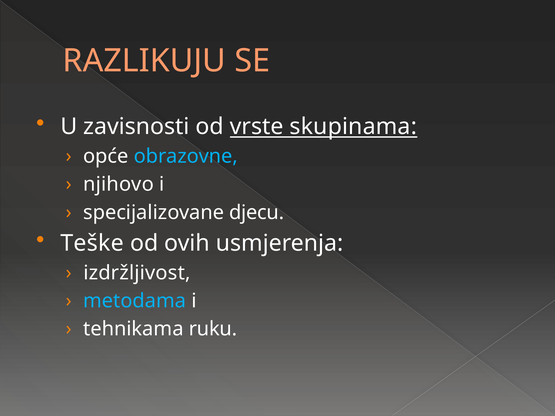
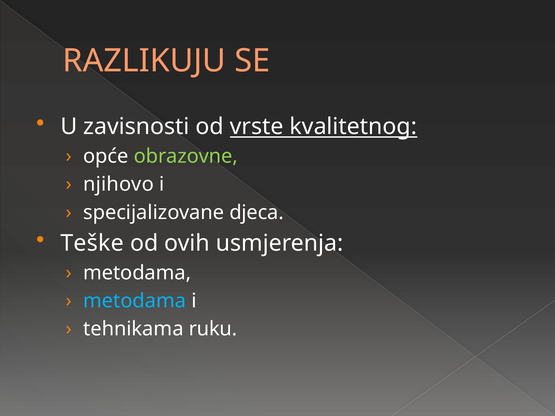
skupinama: skupinama -> kvalitetnog
obrazovne colour: light blue -> light green
djecu: djecu -> djeca
izdržljivost at (137, 273): izdržljivost -> metodama
